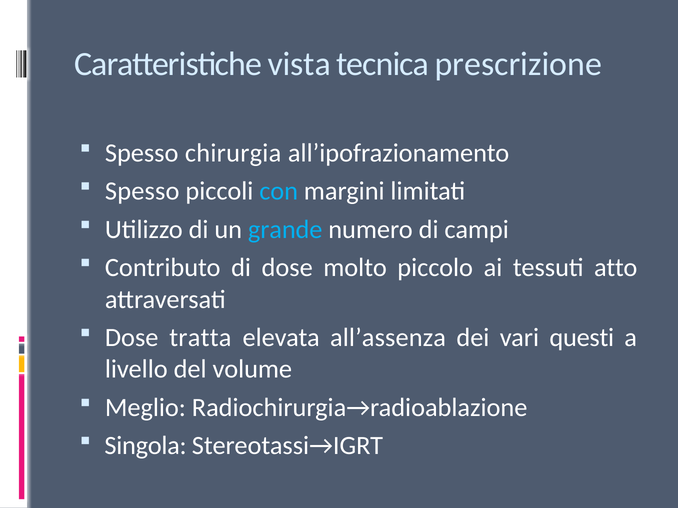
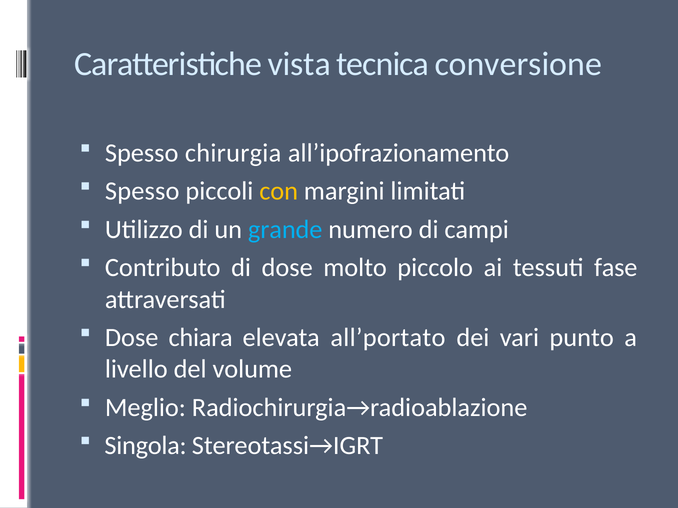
prescrizione: prescrizione -> conversione
con colour: light blue -> yellow
atto: atto -> fase
tratta: tratta -> chiara
all’assenza: all’assenza -> all’portato
questi: questi -> punto
